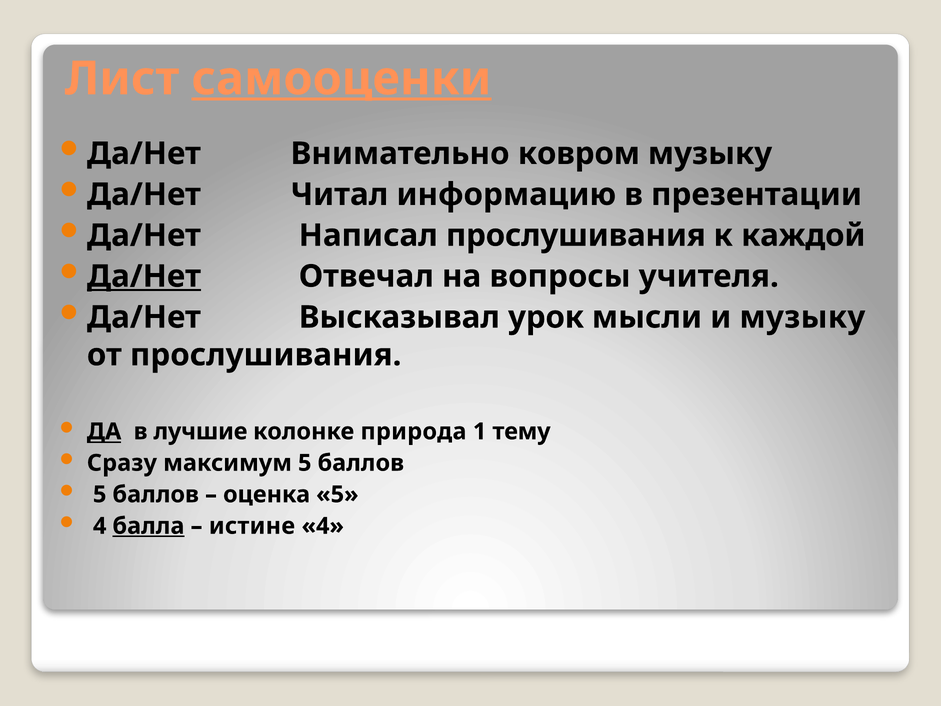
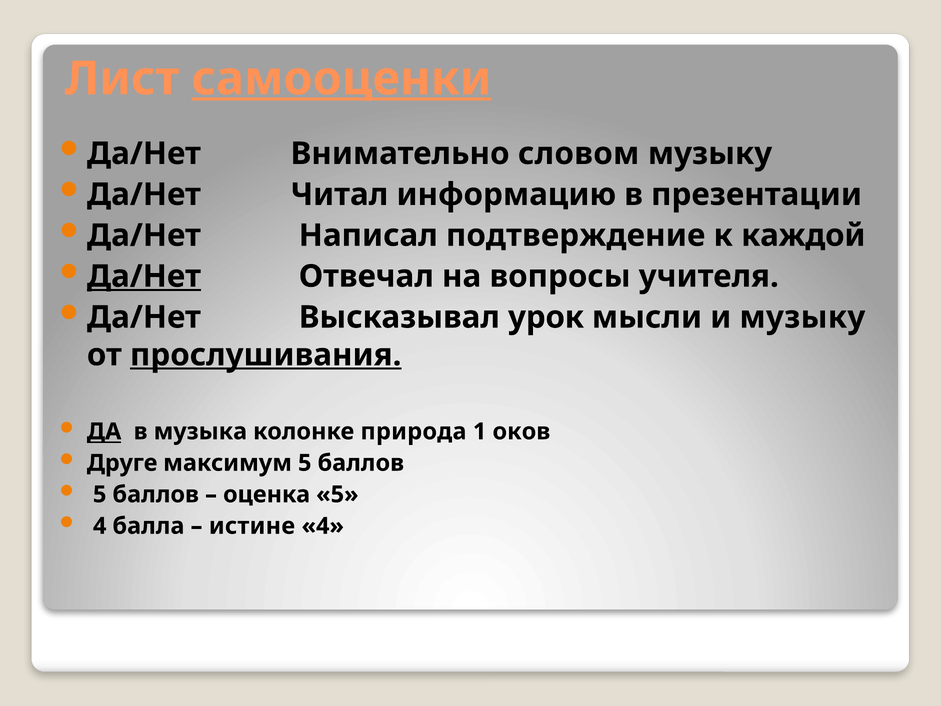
ковром: ковром -> словом
Написал прослушивания: прослушивания -> подтверждение
прослушивания at (266, 355) underline: none -> present
лучшие: лучшие -> музыка
тему: тему -> оков
Сразу: Сразу -> Друге
балла underline: present -> none
